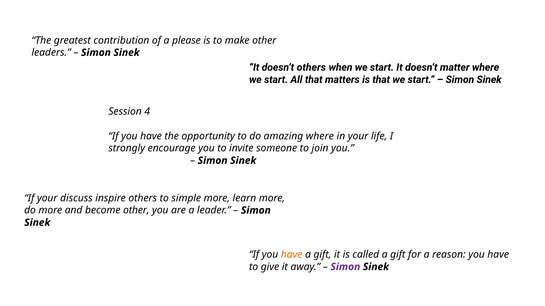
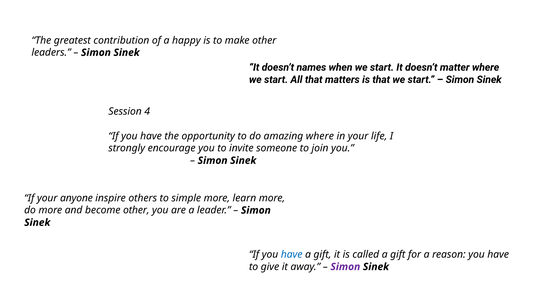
please: please -> happy
doesn’t others: others -> names
discuss: discuss -> anyone
have at (292, 255) colour: orange -> blue
